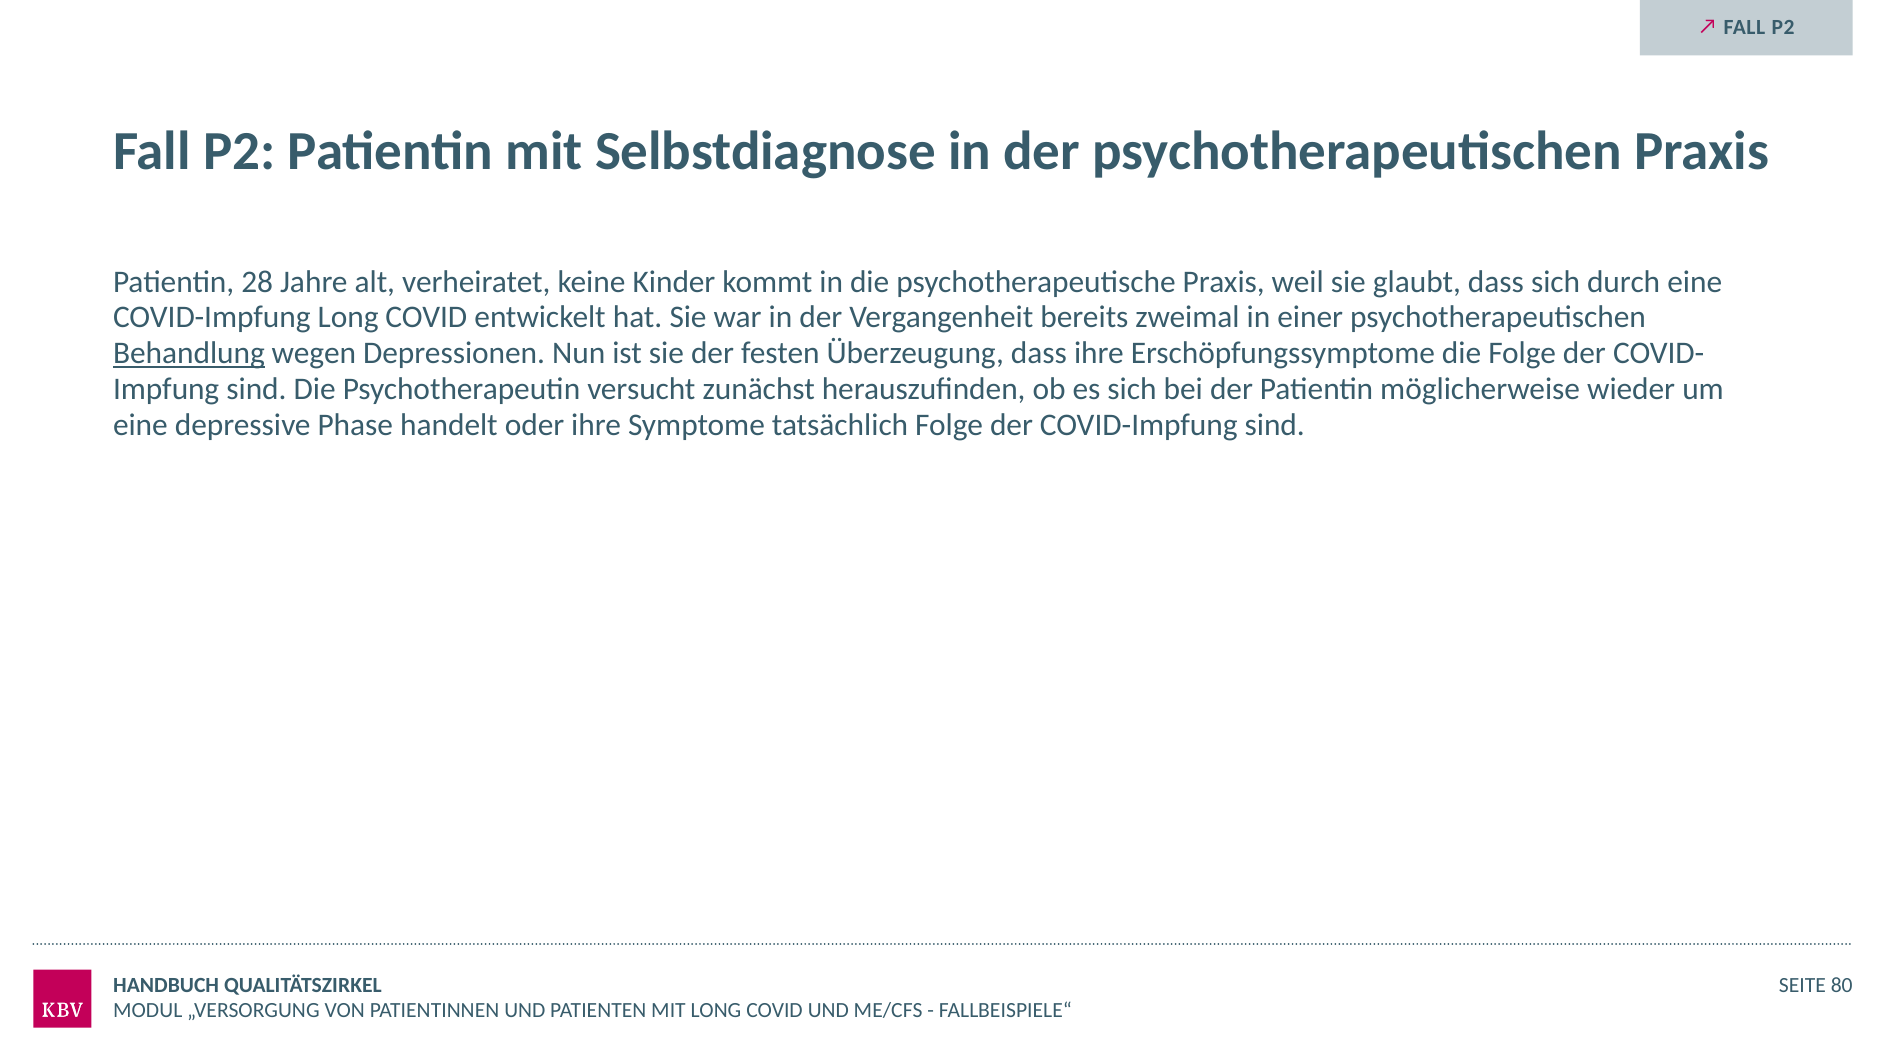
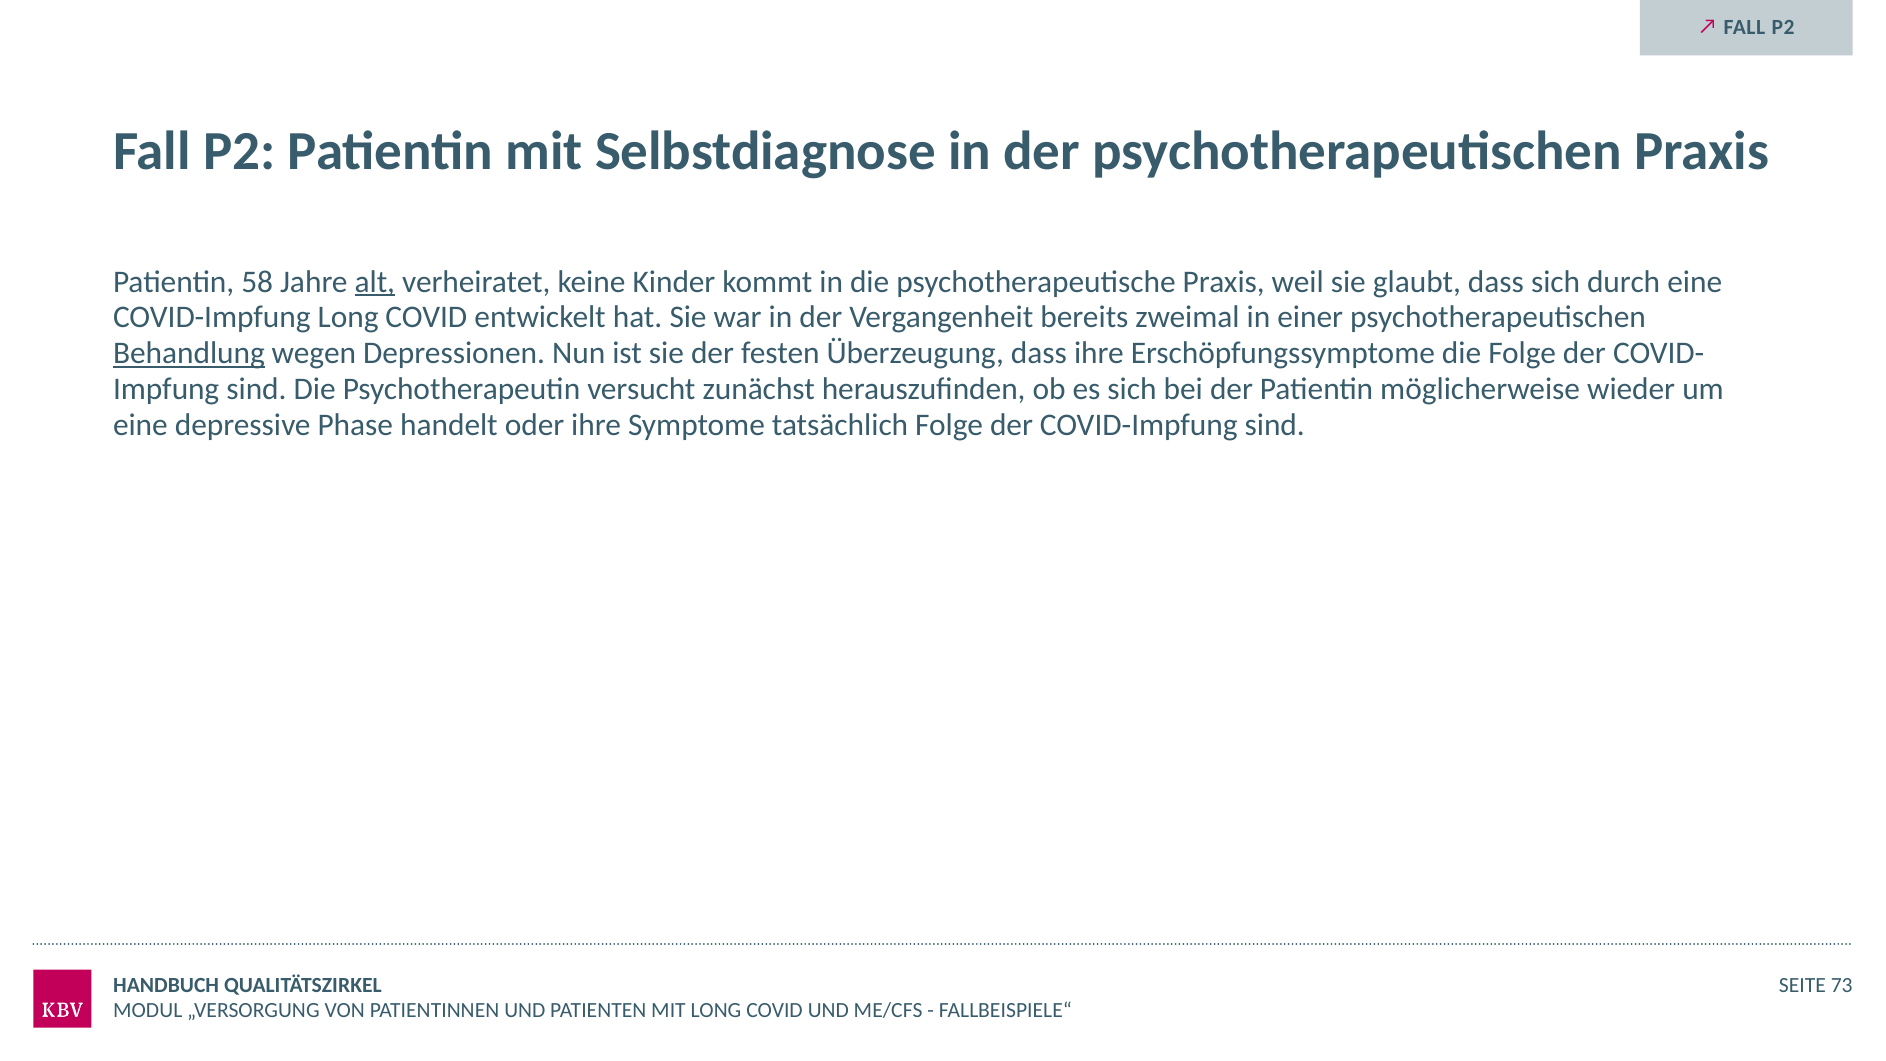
28: 28 -> 58
alt underline: none -> present
80: 80 -> 73
